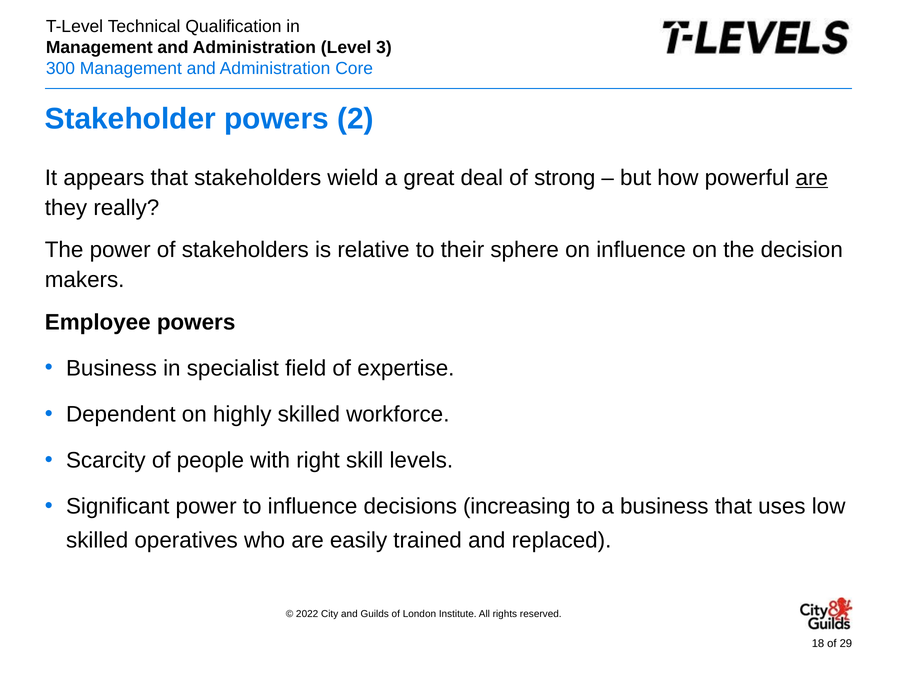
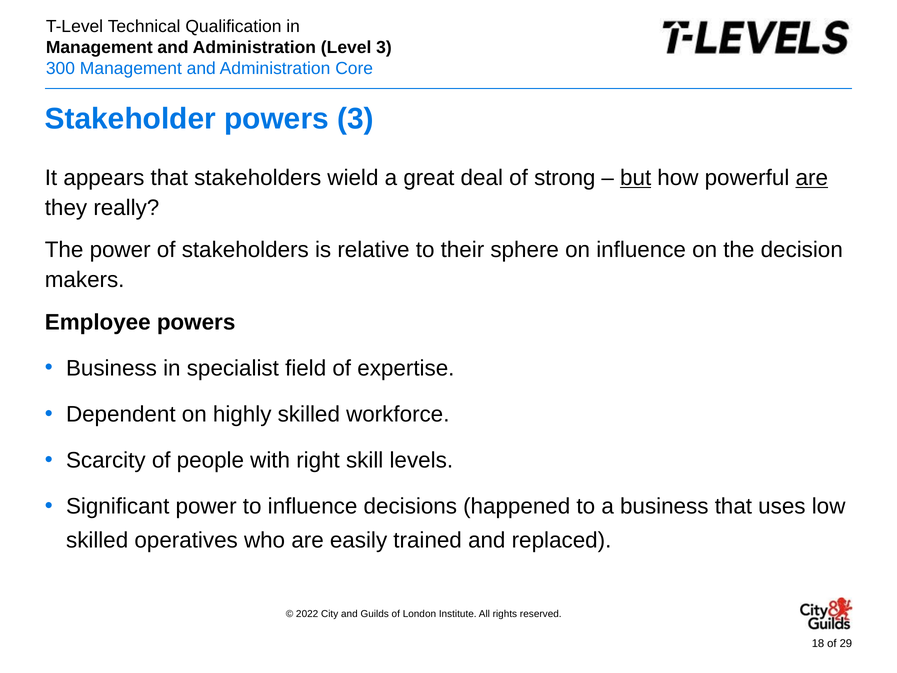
powers 2: 2 -> 3
but underline: none -> present
increasing: increasing -> happened
